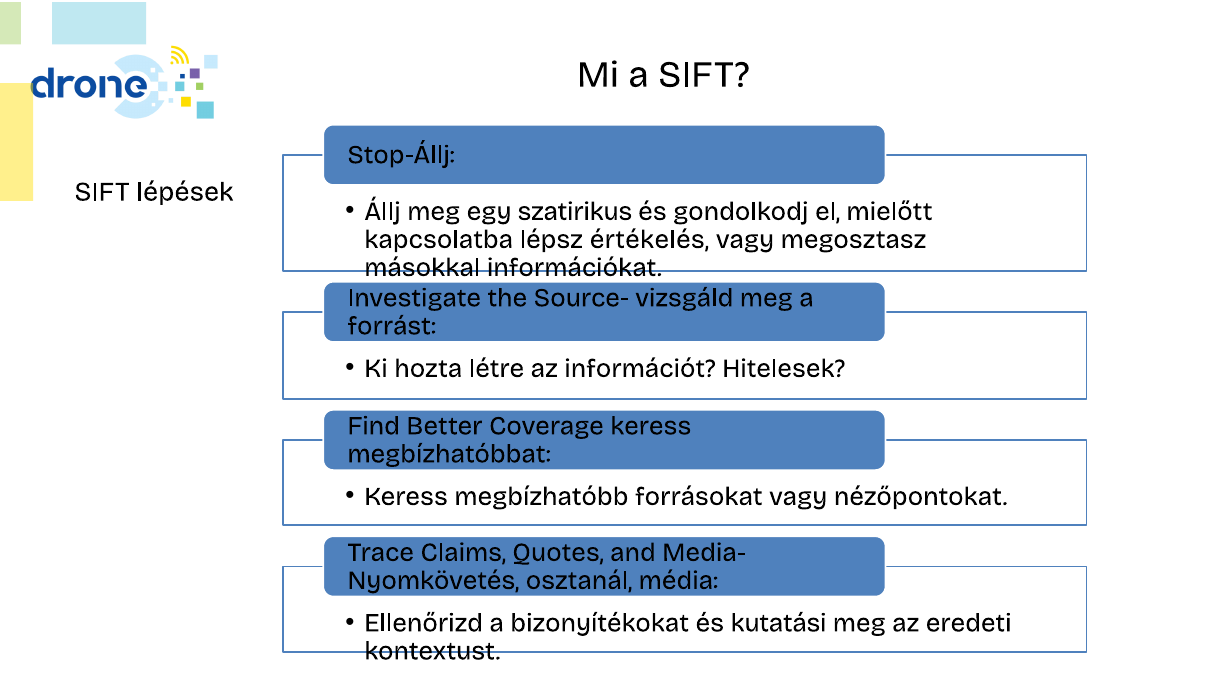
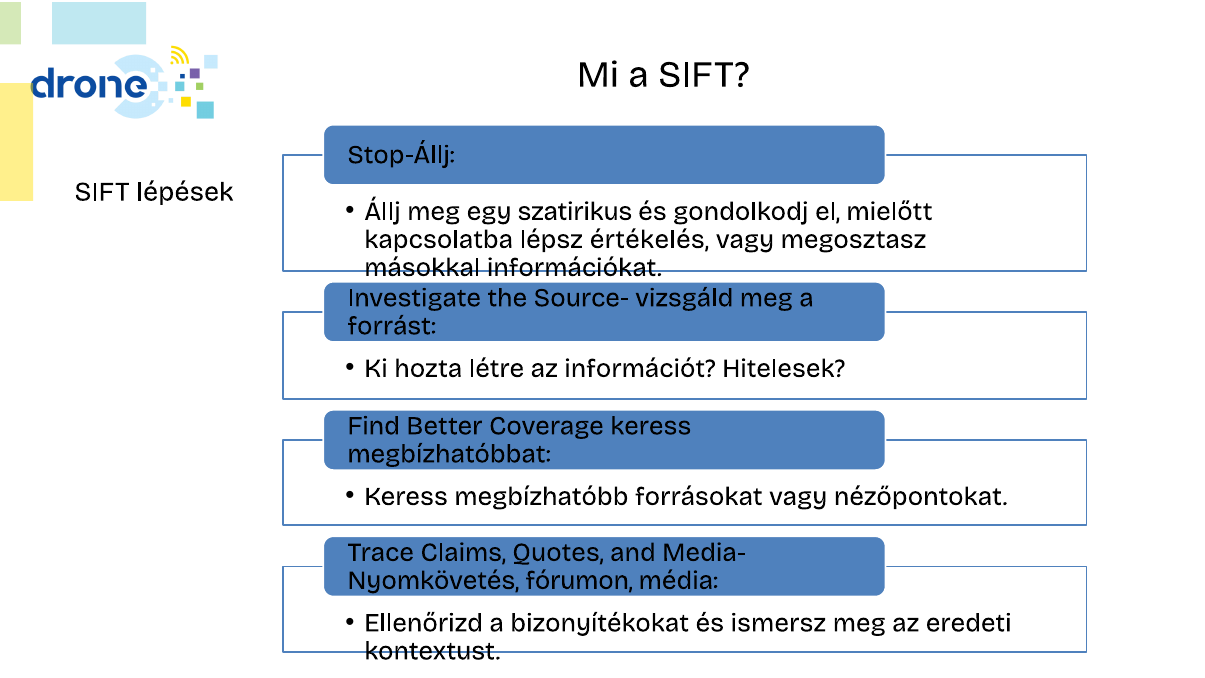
osztanál: osztanál -> fórumon
kutatási: kutatási -> ismersz
